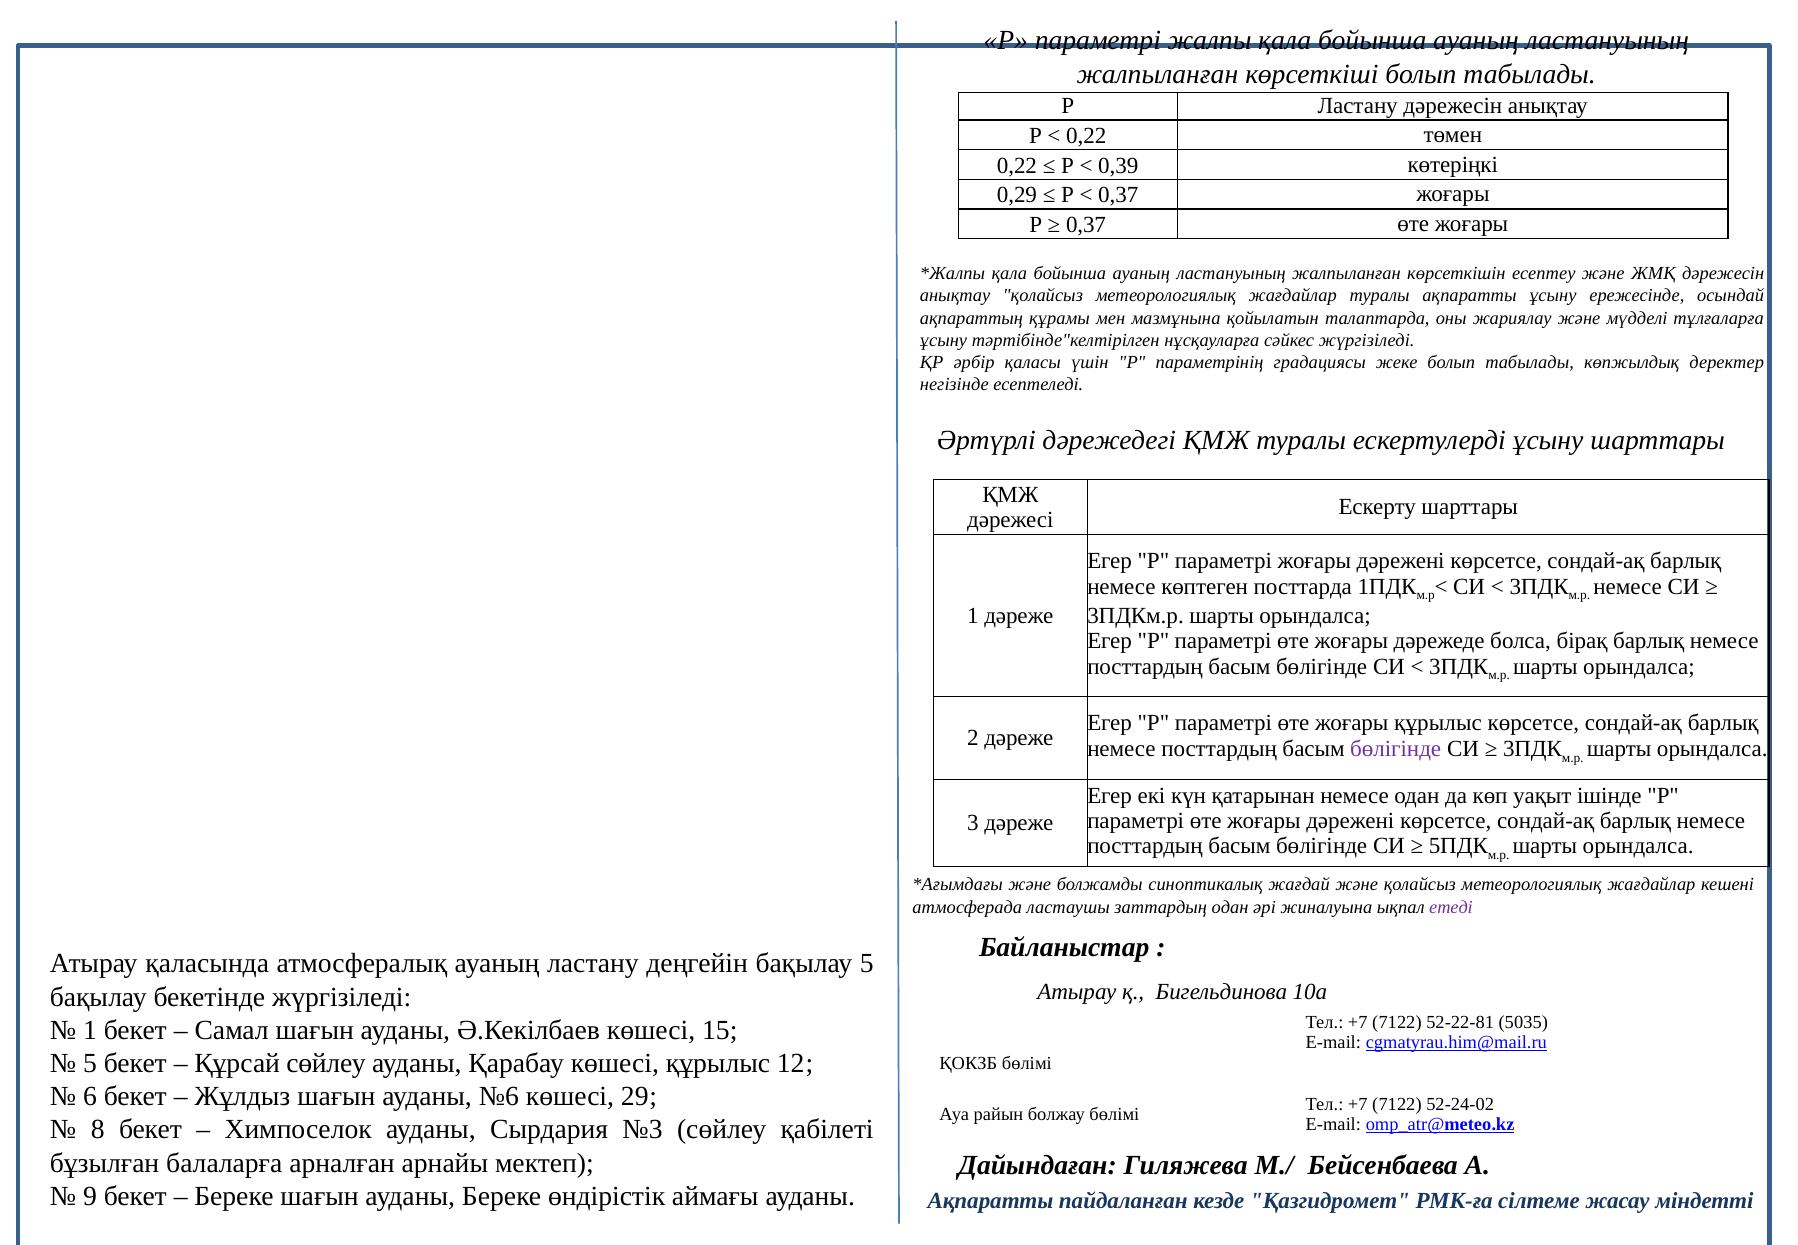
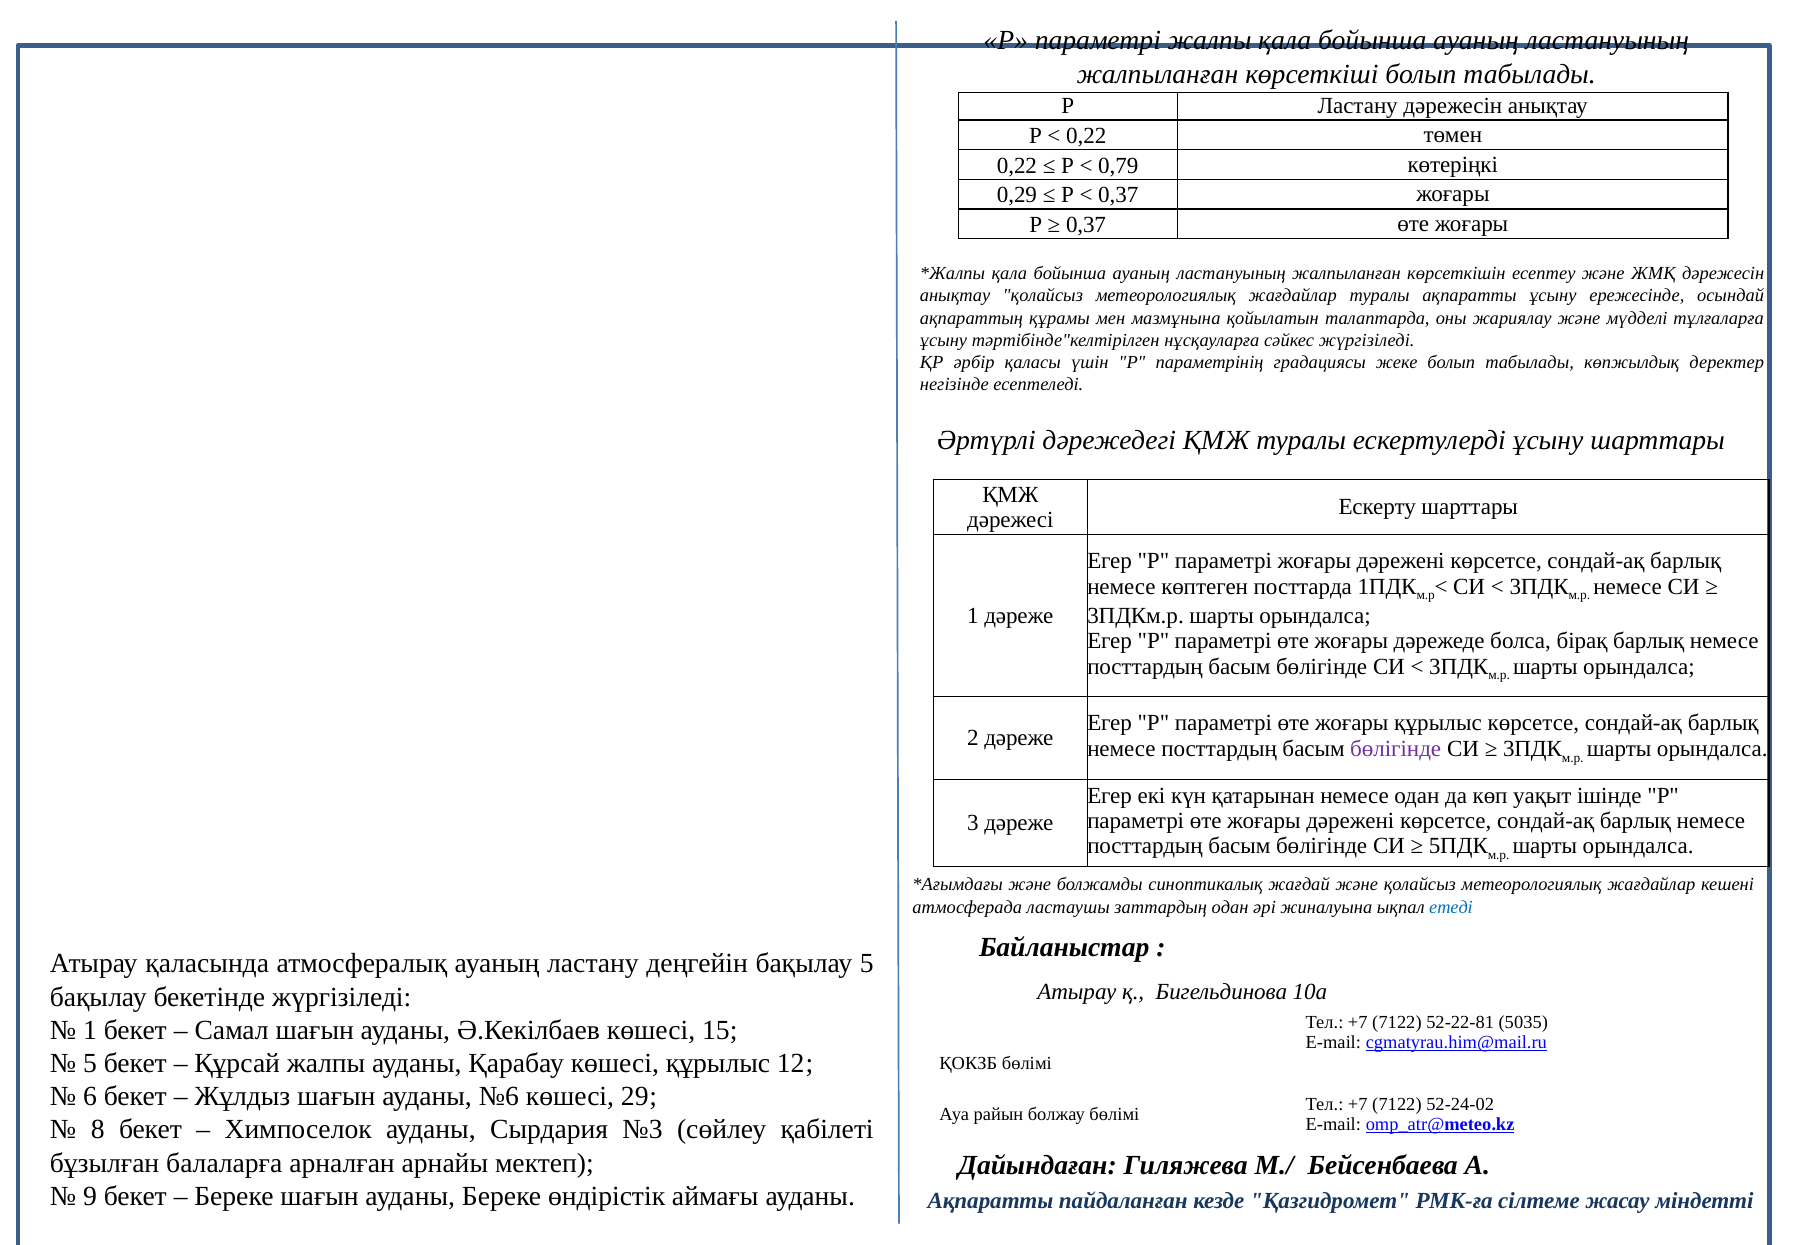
0,39: 0,39 -> 0,79
етеді colour: purple -> blue
Құрсай сөйлеу: сөйлеу -> жалпы
